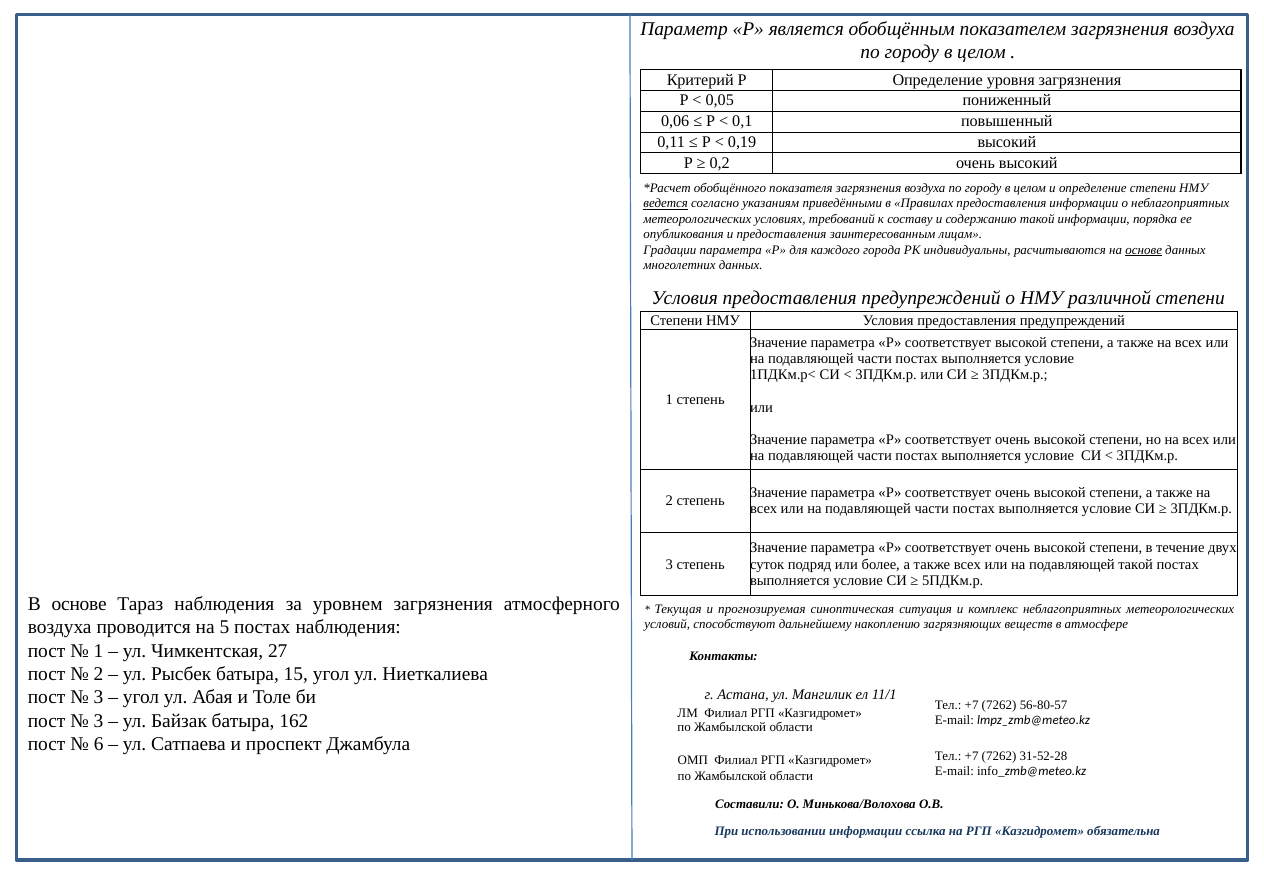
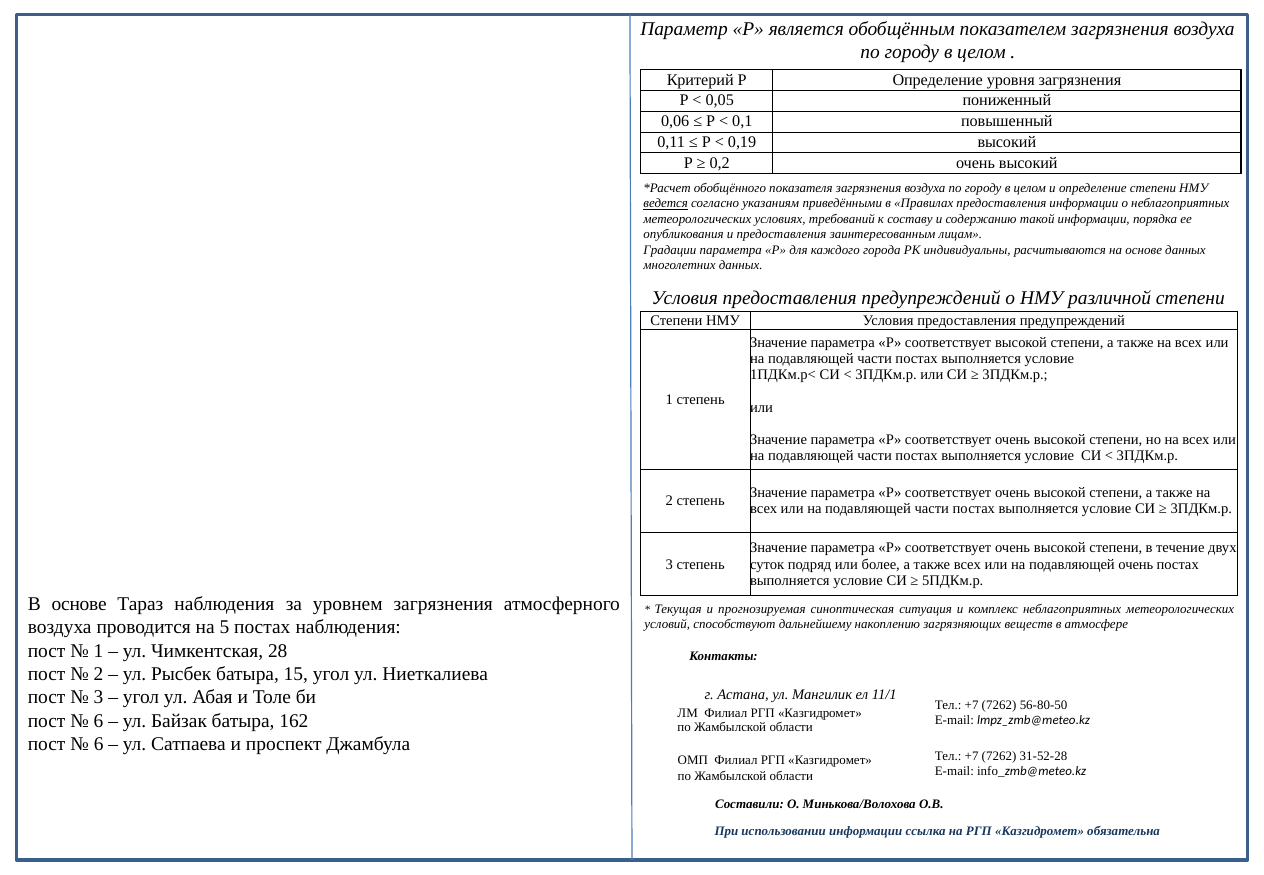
основе at (1144, 250) underline: present -> none
подавляющей такой: такой -> очень
27: 27 -> 28
56-80-57: 56-80-57 -> 56-80-50
3 at (99, 721): 3 -> 6
